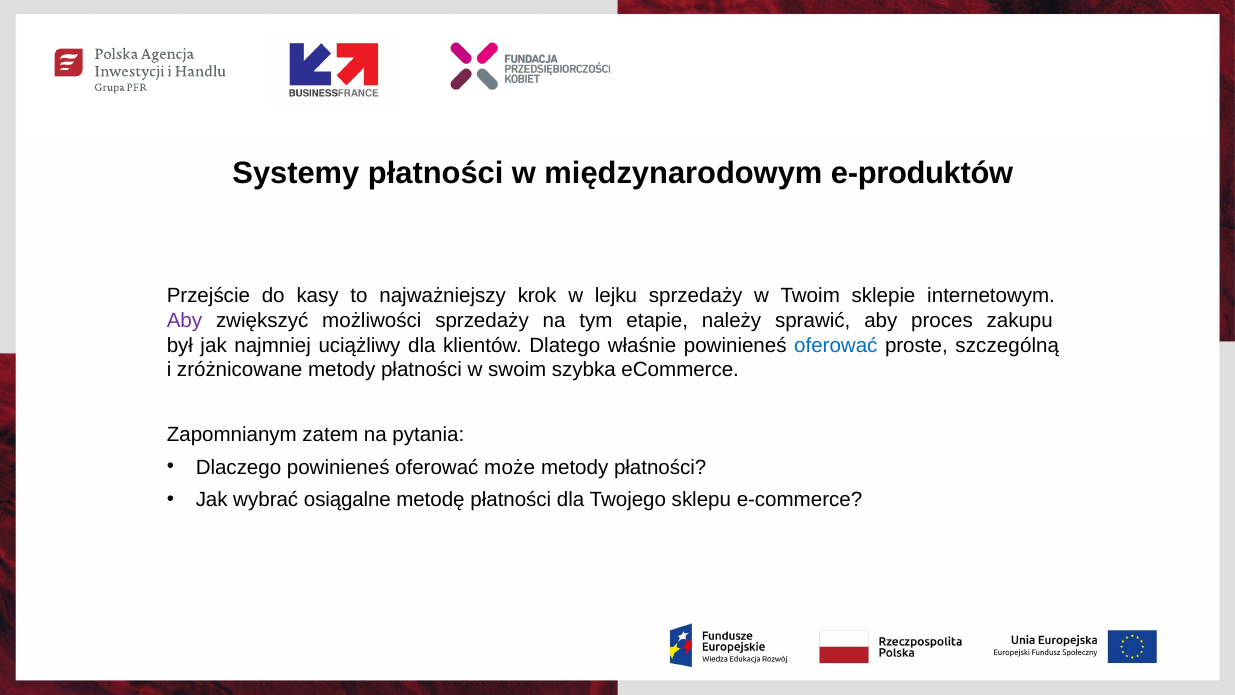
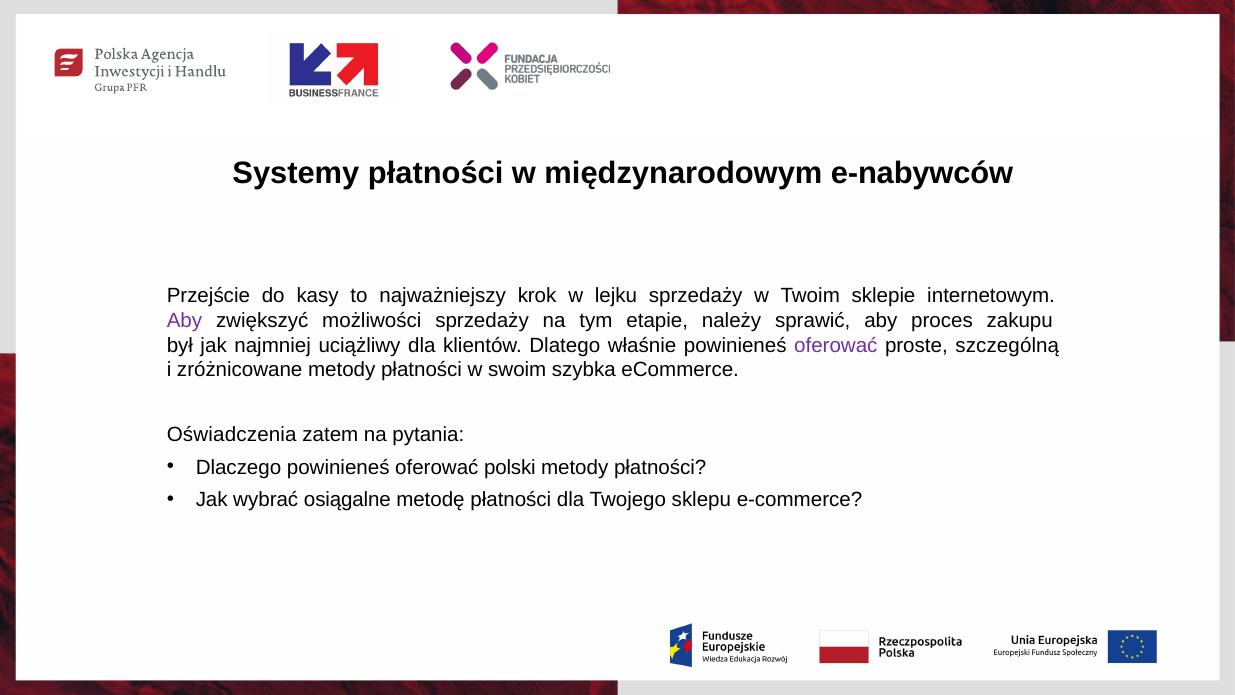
e-produktów: e-produktów -> e-nabywców
oferować at (836, 345) colour: blue -> purple
Zapomnianym: Zapomnianym -> Oświadczenia
może: może -> polski
